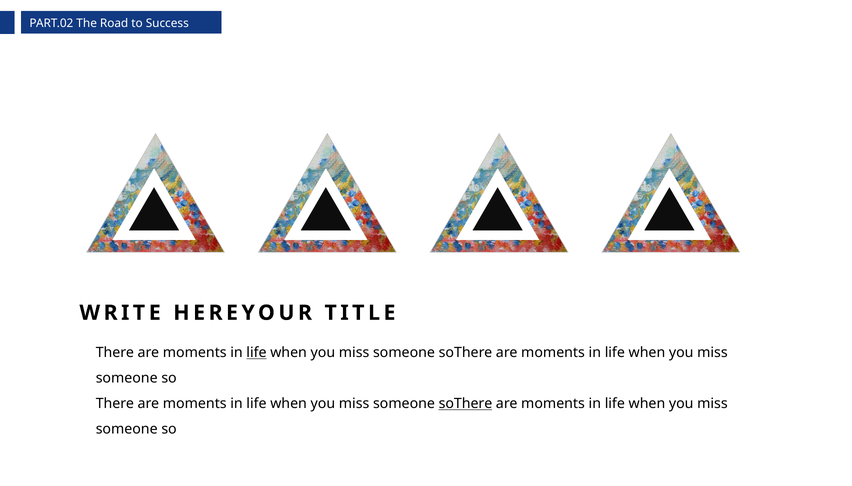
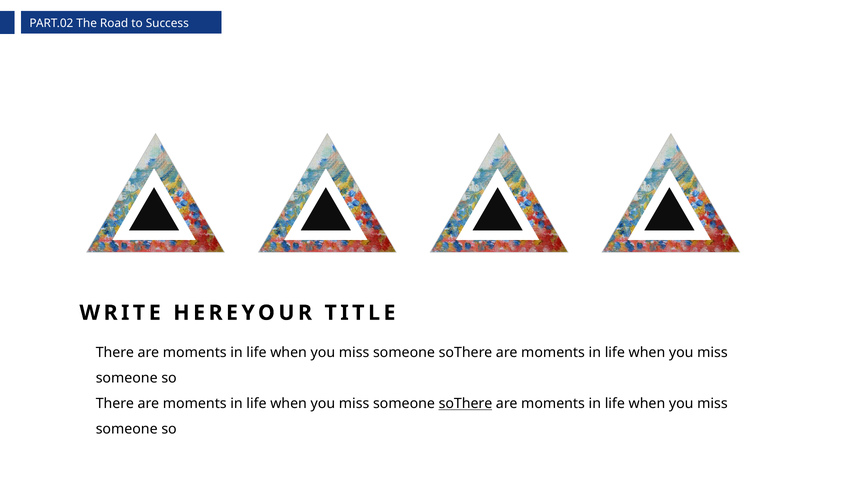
life at (256, 353) underline: present -> none
